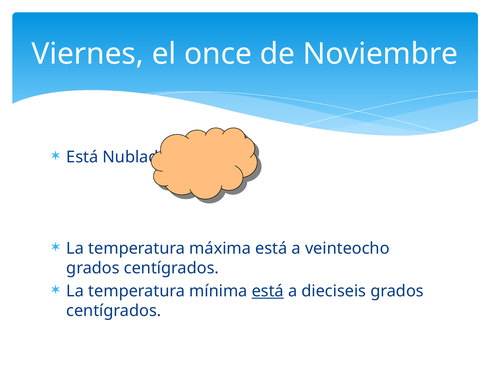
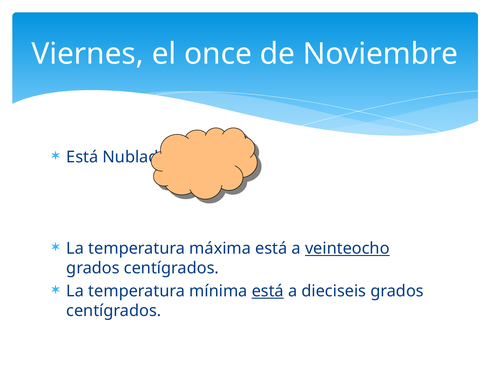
veinteocho underline: none -> present
